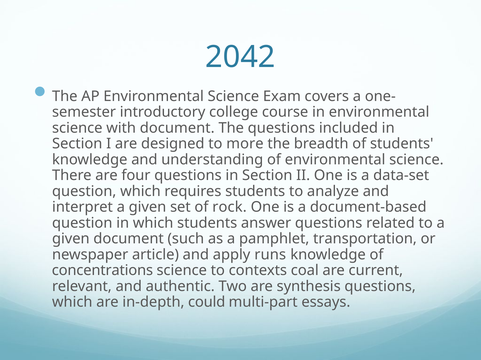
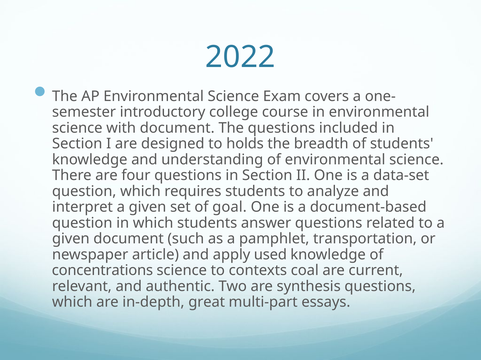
2042: 2042 -> 2022
more: more -> holds
rock: rock -> goal
runs: runs -> used
could: could -> great
